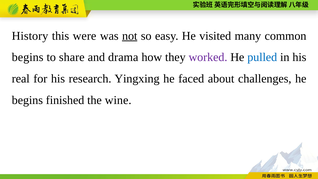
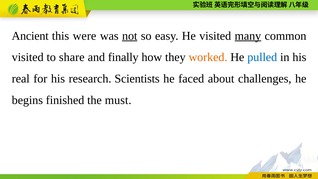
History: History -> Ancient
many underline: none -> present
begins at (28, 57): begins -> visited
drama: drama -> finally
worked colour: purple -> orange
Yingxing: Yingxing -> Scientists
wine: wine -> must
